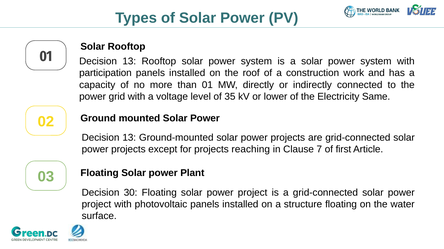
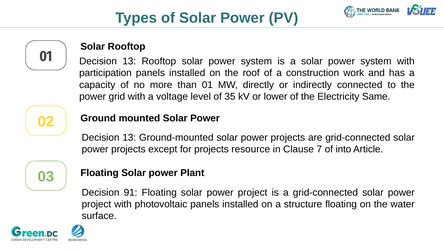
reaching: reaching -> resource
first: first -> into
30: 30 -> 91
